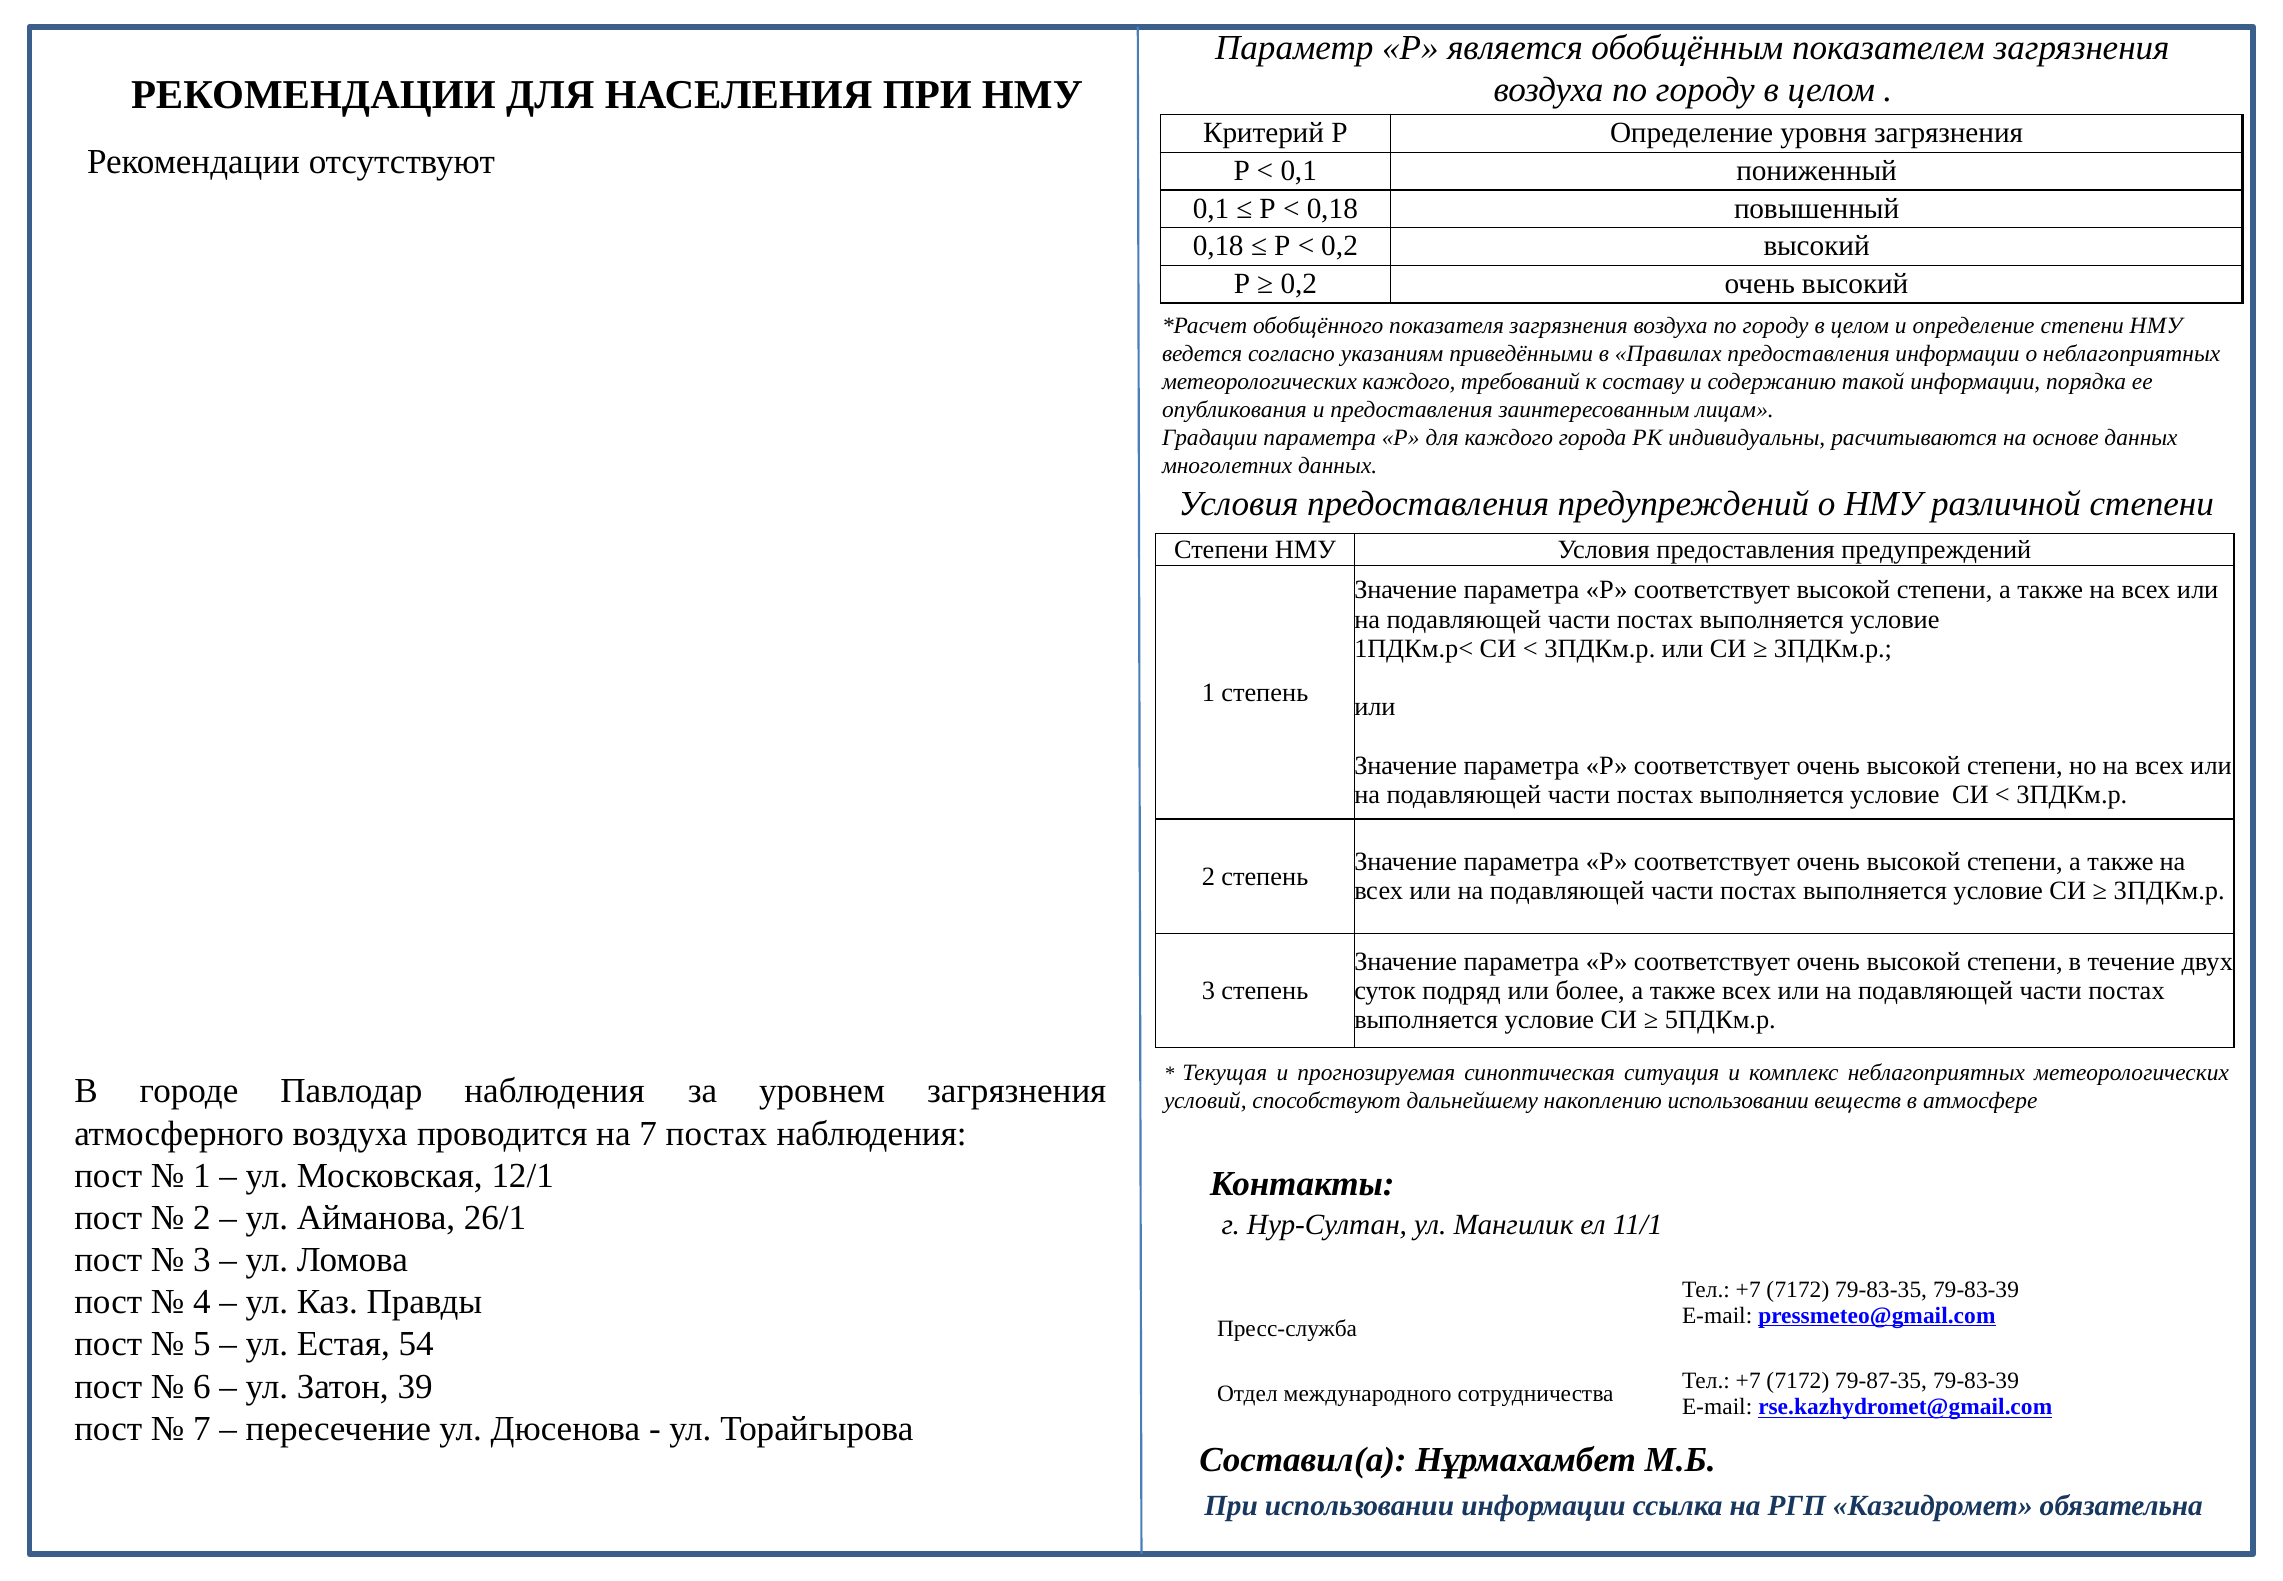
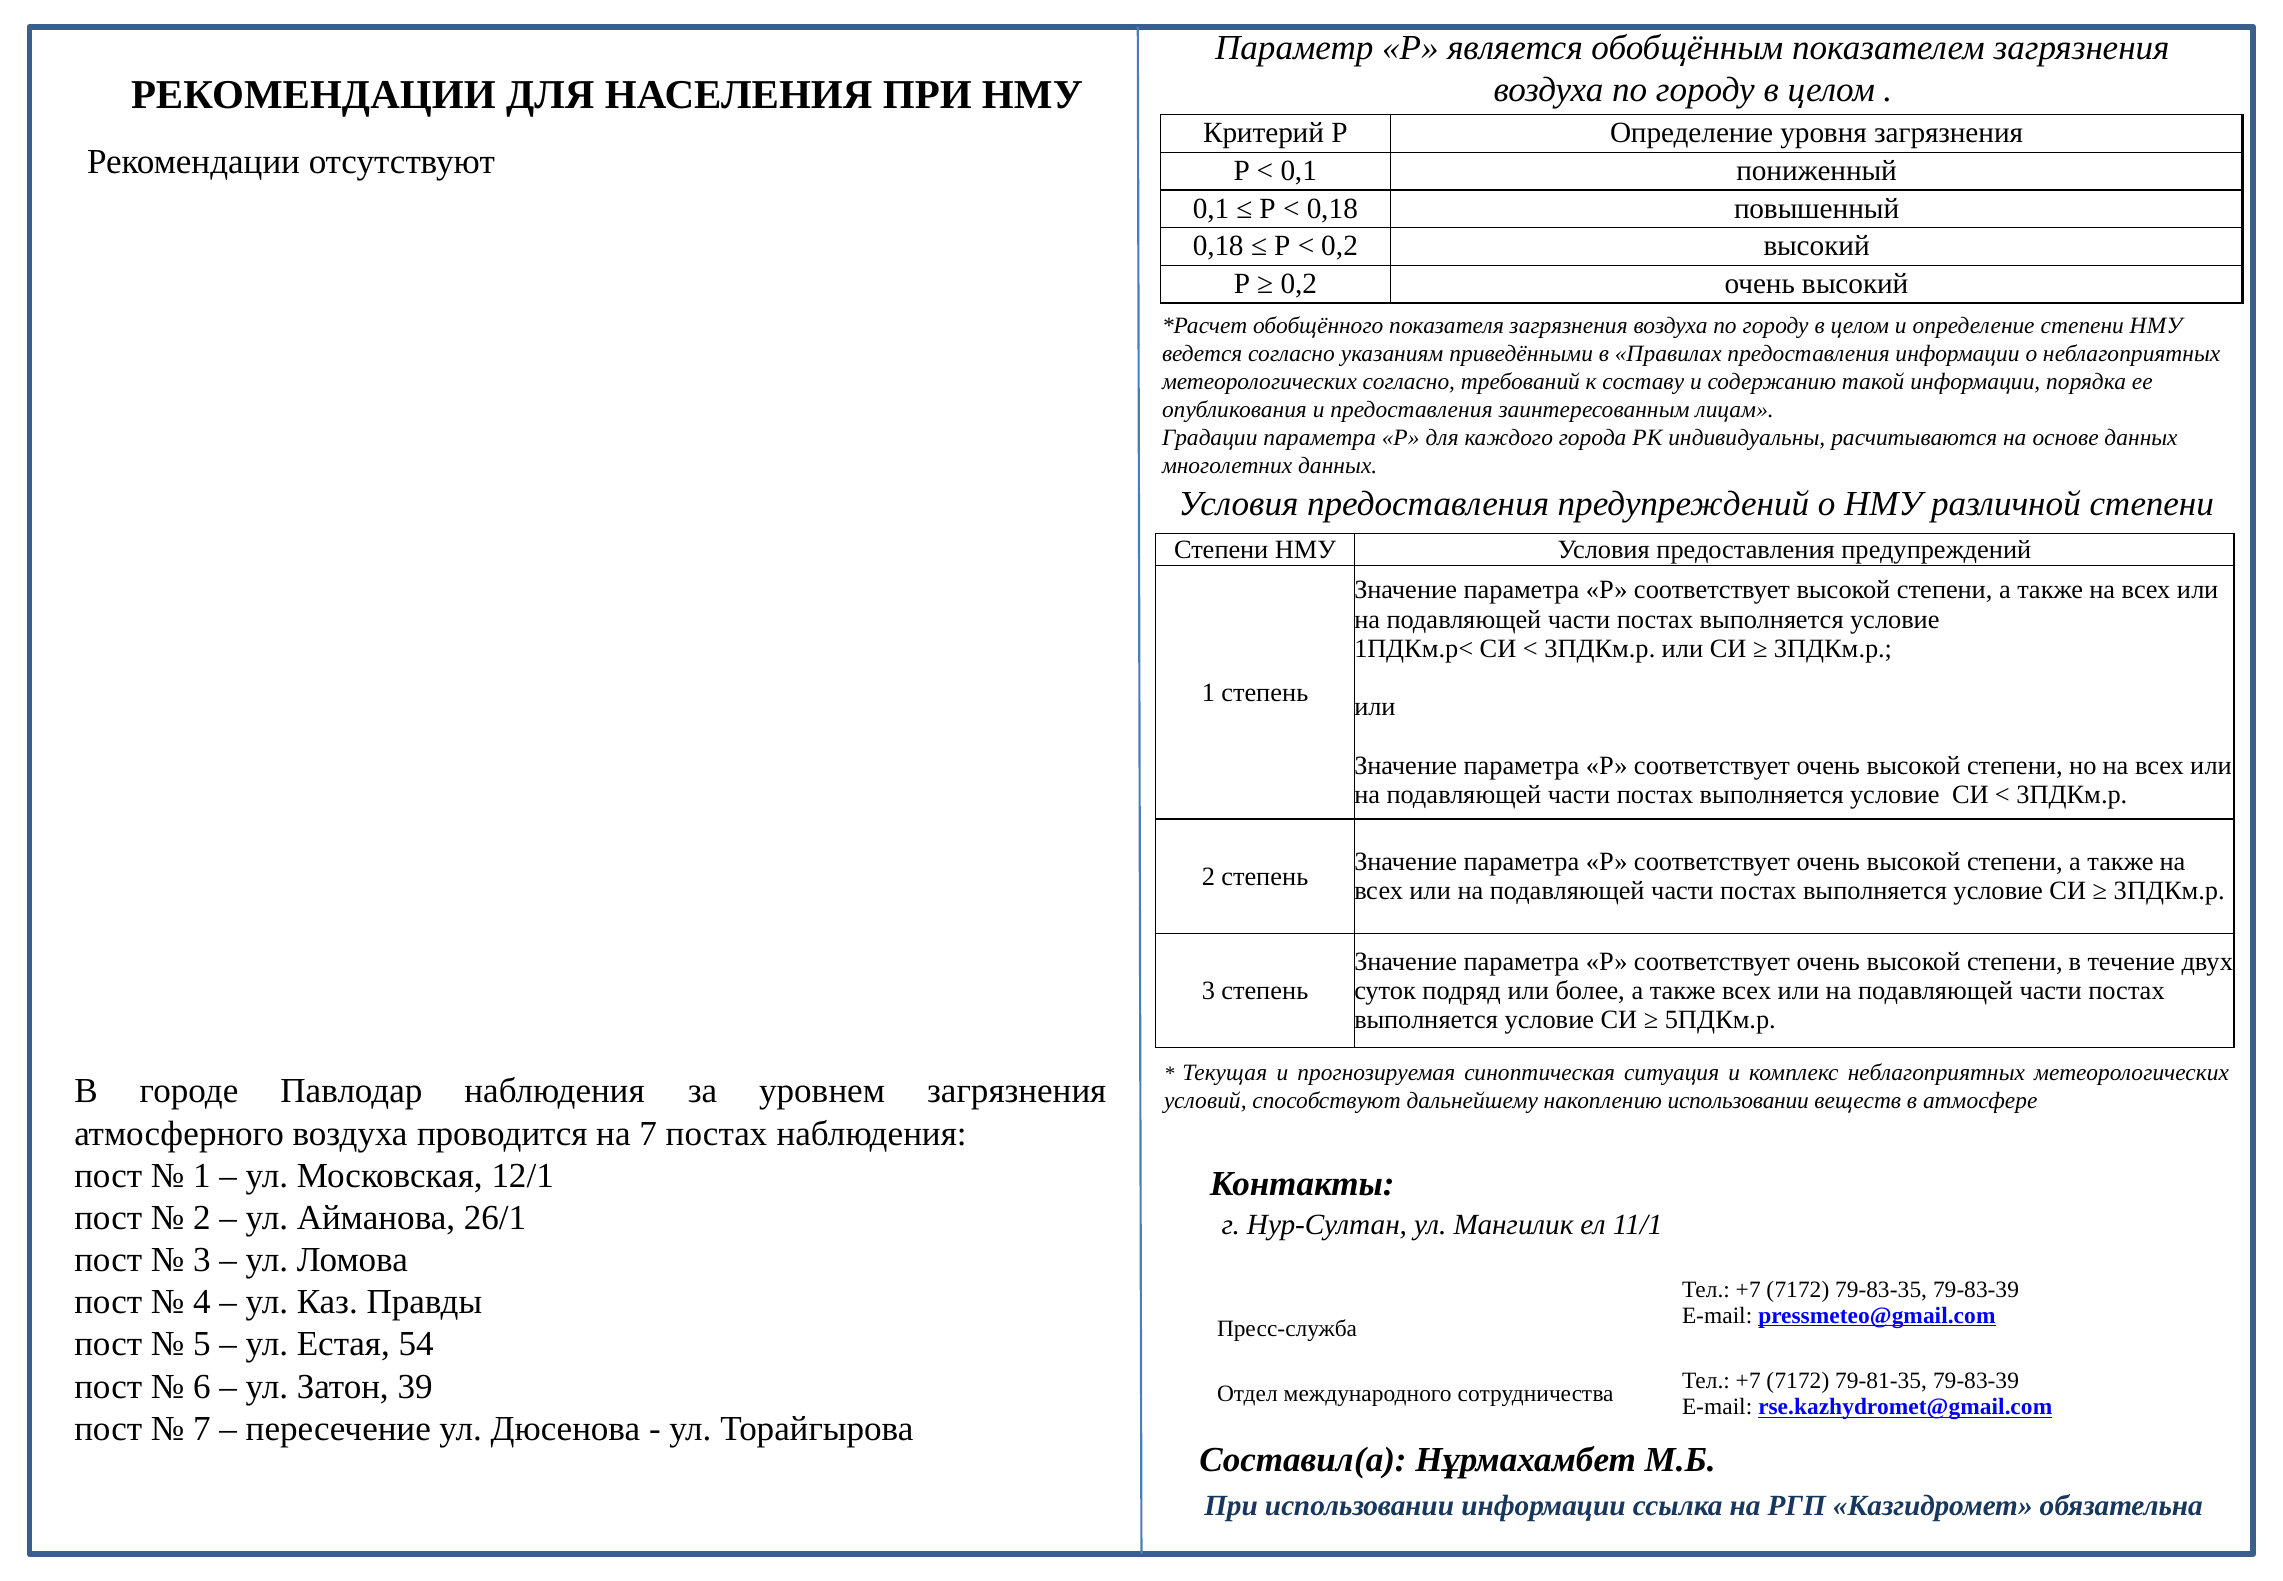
метеорологических каждого: каждого -> согласно
79-87-35: 79-87-35 -> 79-81-35
